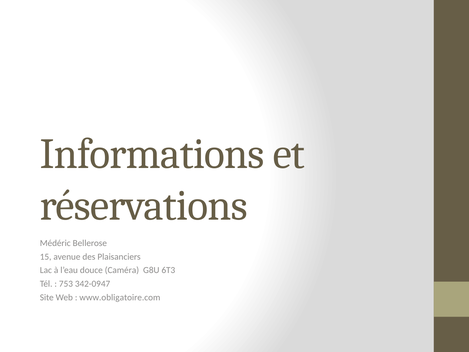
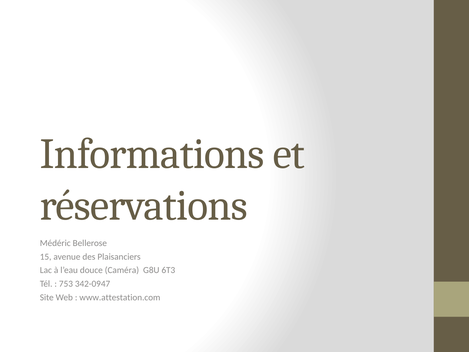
www.obligatoire.com: www.obligatoire.com -> www.attestation.com
